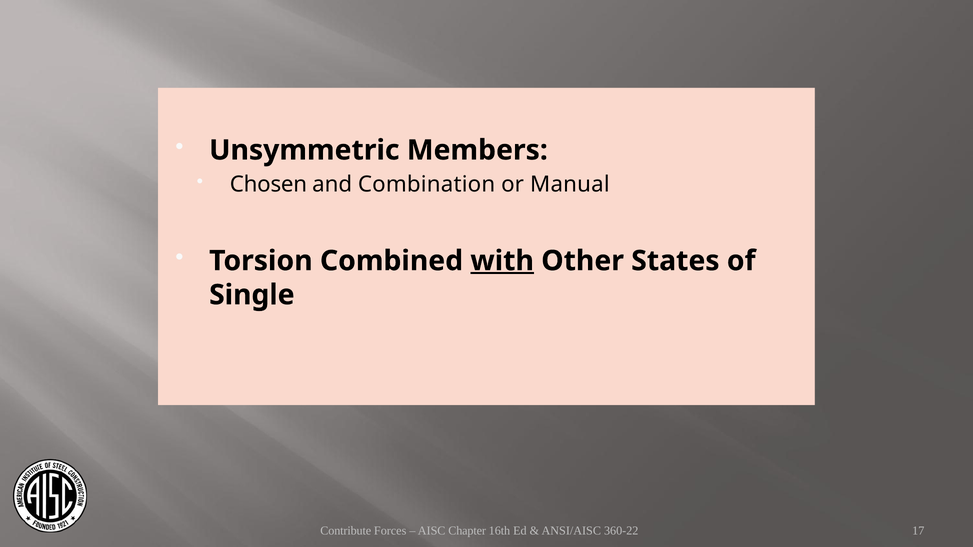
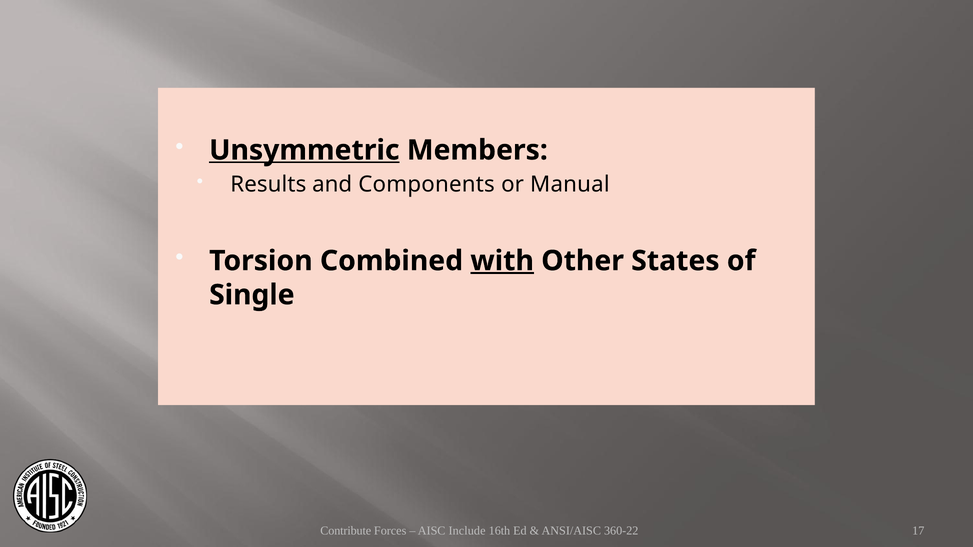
Unsymmetric underline: none -> present
Chosen: Chosen -> Results
Combination: Combination -> Components
Chapter: Chapter -> Include
